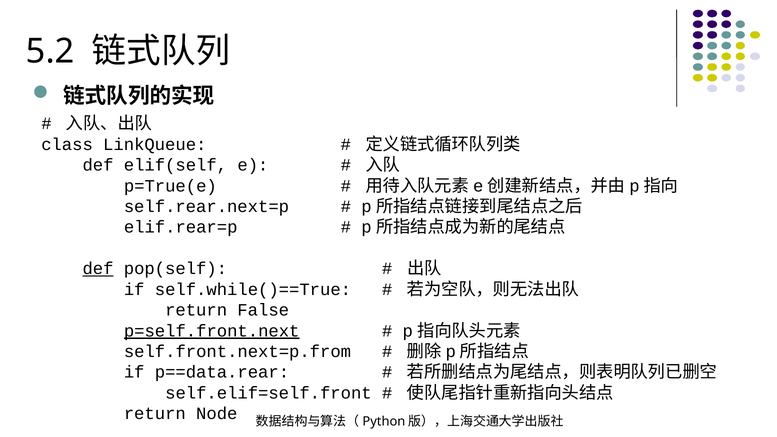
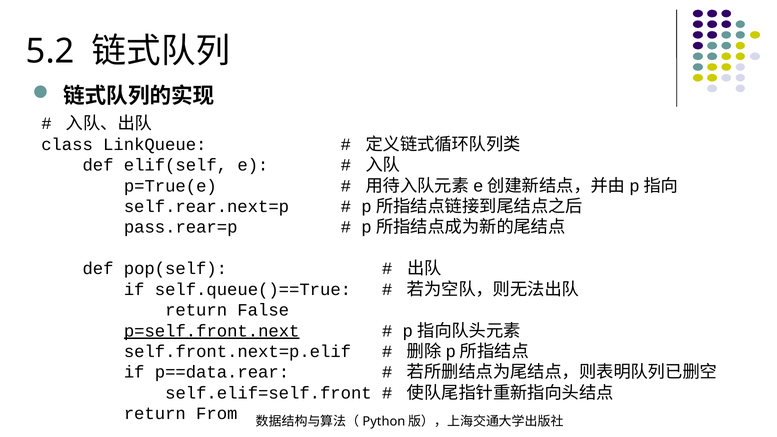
elif.rear=p: elif.rear=p -> pass.rear=p
def at (98, 269) underline: present -> none
self.while()==True: self.while()==True -> self.queue()==True
self.front.next=p.from: self.front.next=p.from -> self.front.next=p.elif
Node: Node -> From
